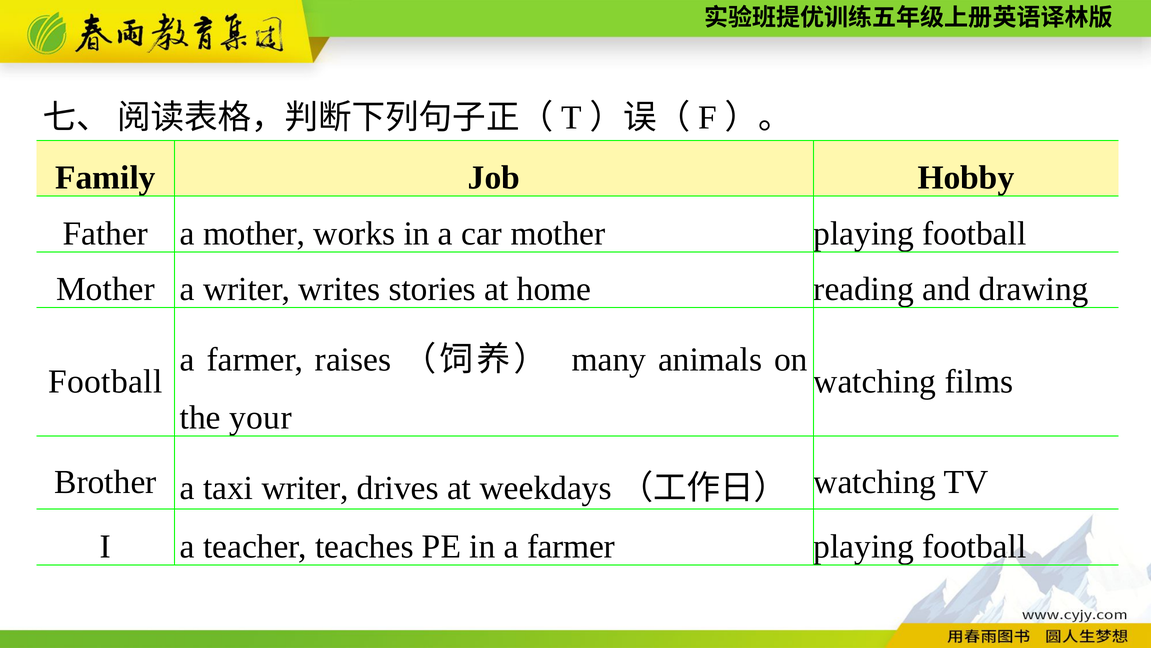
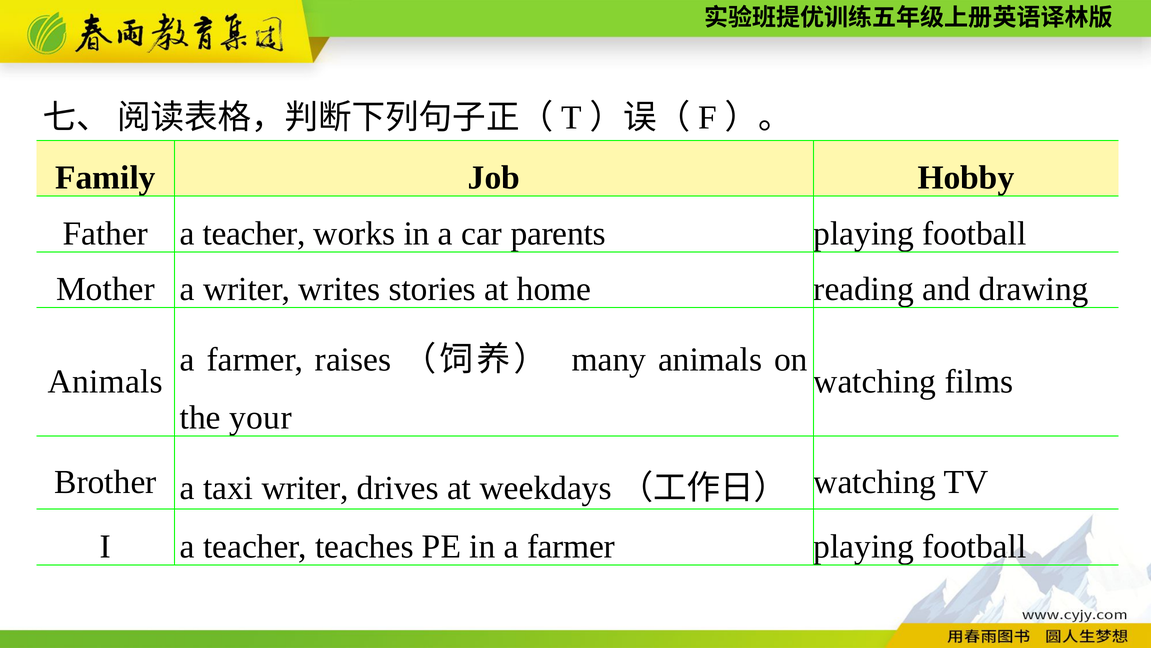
Father a mother: mother -> teacher
car mother: mother -> parents
Football at (105, 381): Football -> Animals
